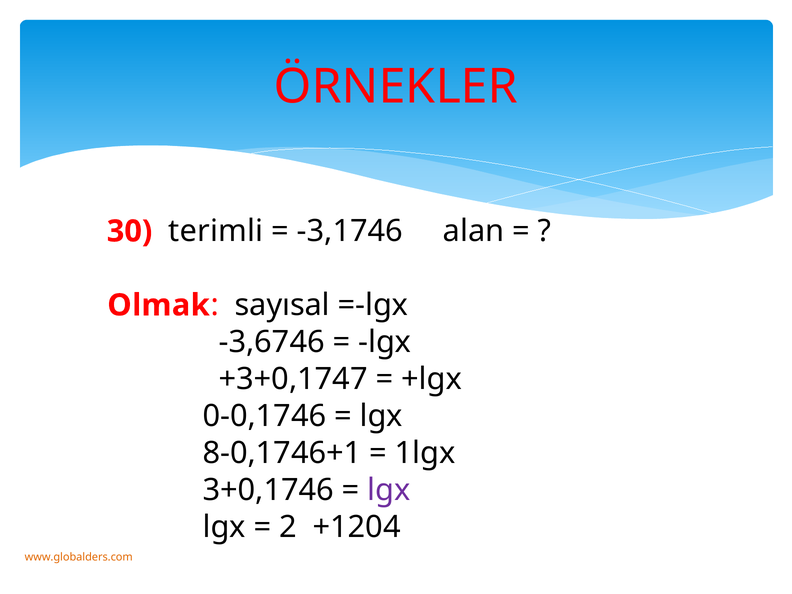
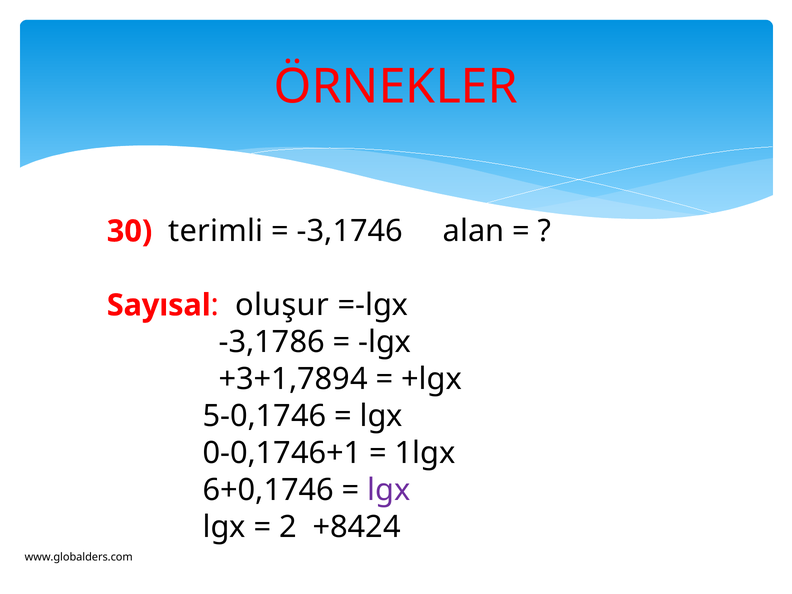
Olmak: Olmak -> Sayısal
sayısal: sayısal -> oluşur
-3,6746: -3,6746 -> -3,1786
+3+0,1747: +3+0,1747 -> +3+1,7894
0-0,1746: 0-0,1746 -> 5-0,1746
8-0,1746+1: 8-0,1746+1 -> 0-0,1746+1
3+0,1746: 3+0,1746 -> 6+0,1746
+1204: +1204 -> +8424
www.globalders.com colour: orange -> black
